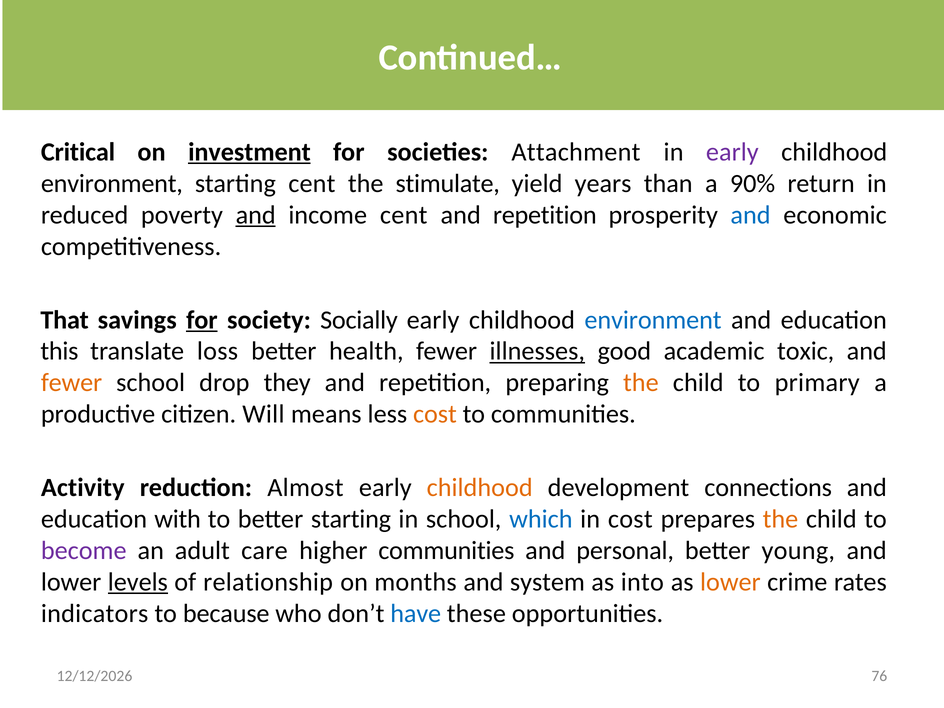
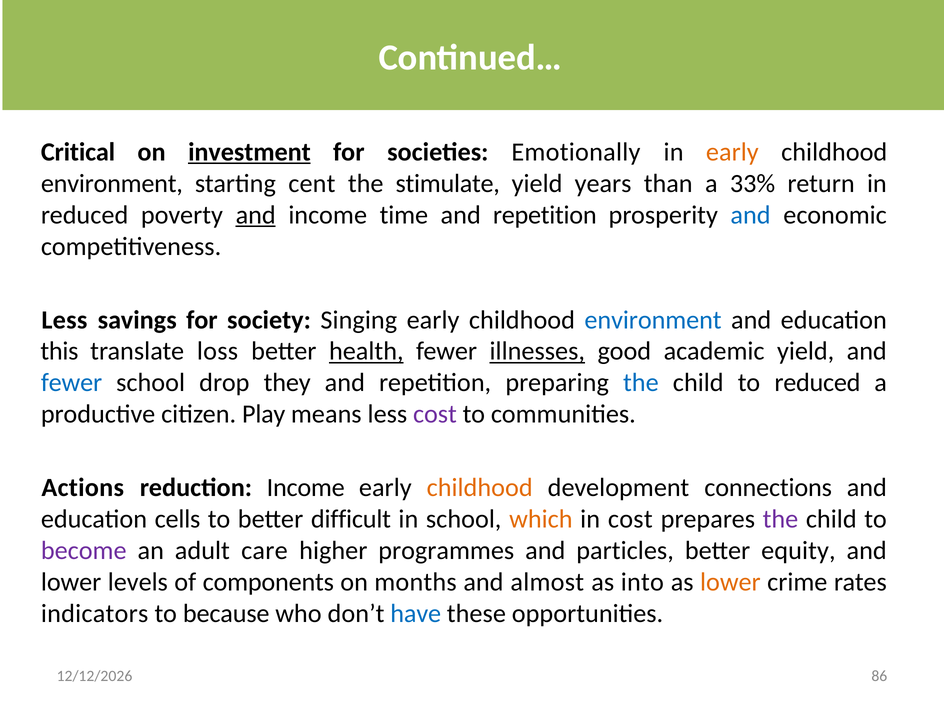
Attachment: Attachment -> Emotionally
early at (732, 152) colour: purple -> orange
90%: 90% -> 33%
income cent: cent -> time
That at (65, 320): That -> Less
for at (202, 320) underline: present -> none
Socially: Socially -> Singing
health underline: none -> present
academic toxic: toxic -> yield
fewer at (72, 383) colour: orange -> blue
the at (641, 383) colour: orange -> blue
to primary: primary -> reduced
Will: Will -> Play
cost at (435, 414) colour: orange -> purple
Activity: Activity -> Actions
reduction Almost: Almost -> Income
with: with -> cells
better starting: starting -> difficult
which colour: blue -> orange
the at (780, 519) colour: orange -> purple
higher communities: communities -> programmes
personal: personal -> particles
young: young -> equity
levels underline: present -> none
relationship: relationship -> components
system: system -> almost
76: 76 -> 86
